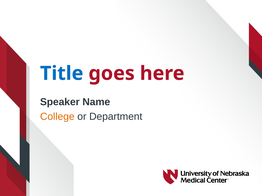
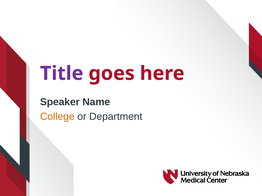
Title colour: blue -> purple
